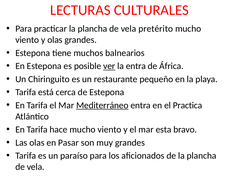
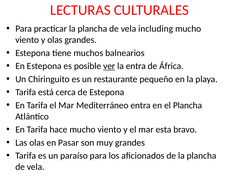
pretérito: pretérito -> including
Mediterráneo underline: present -> none
el Practica: Practica -> Plancha
